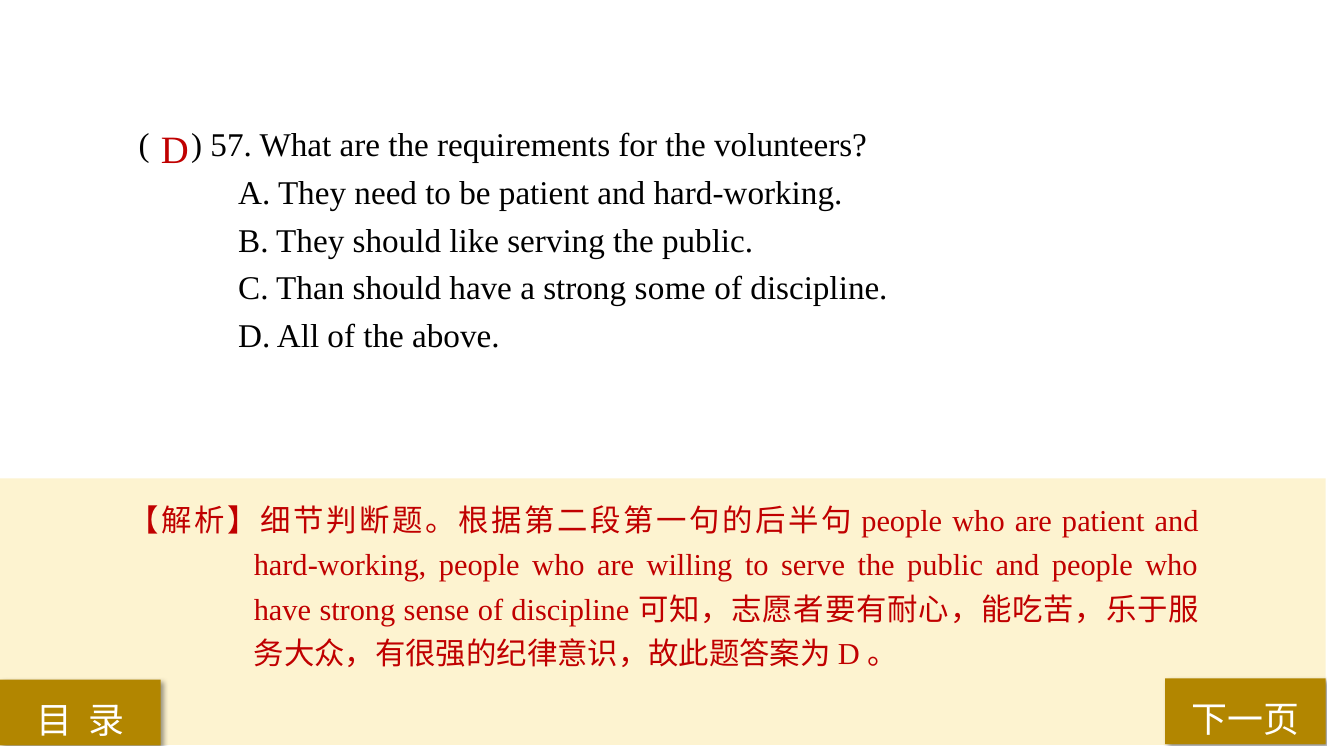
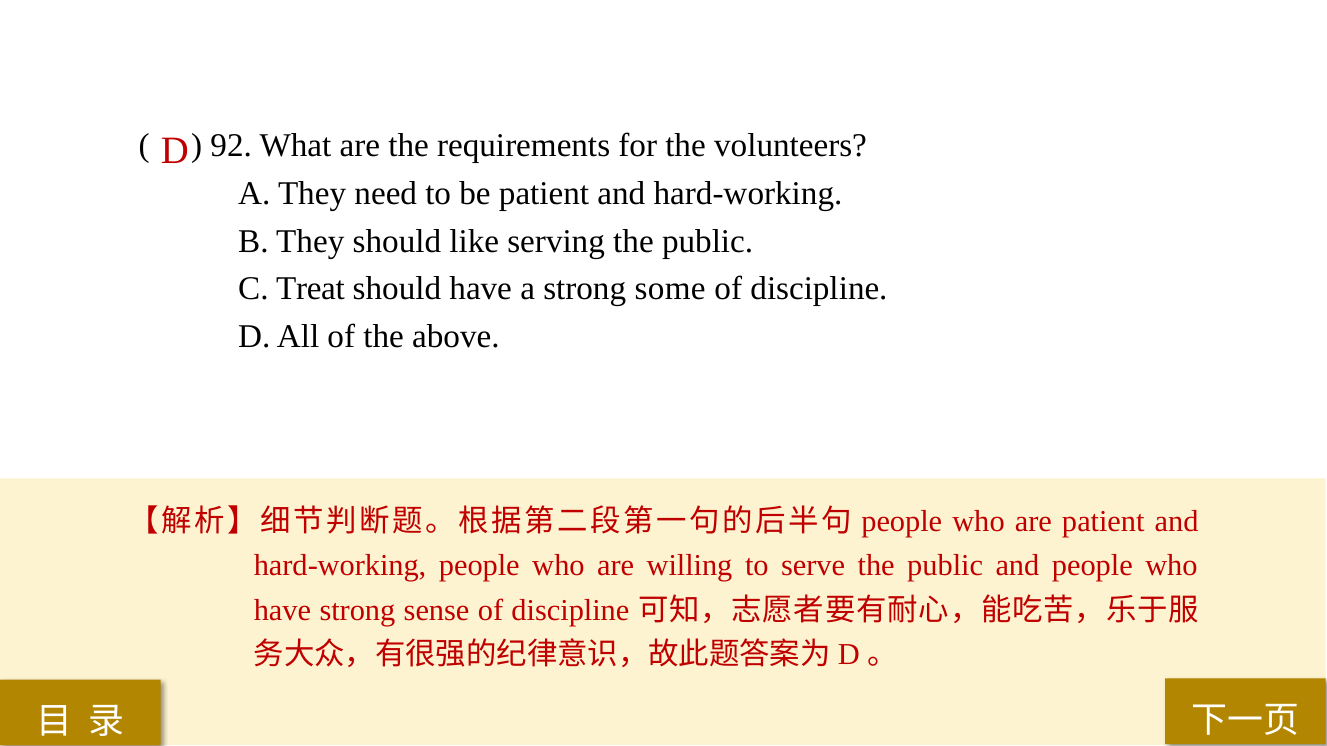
57: 57 -> 92
Than: Than -> Treat
